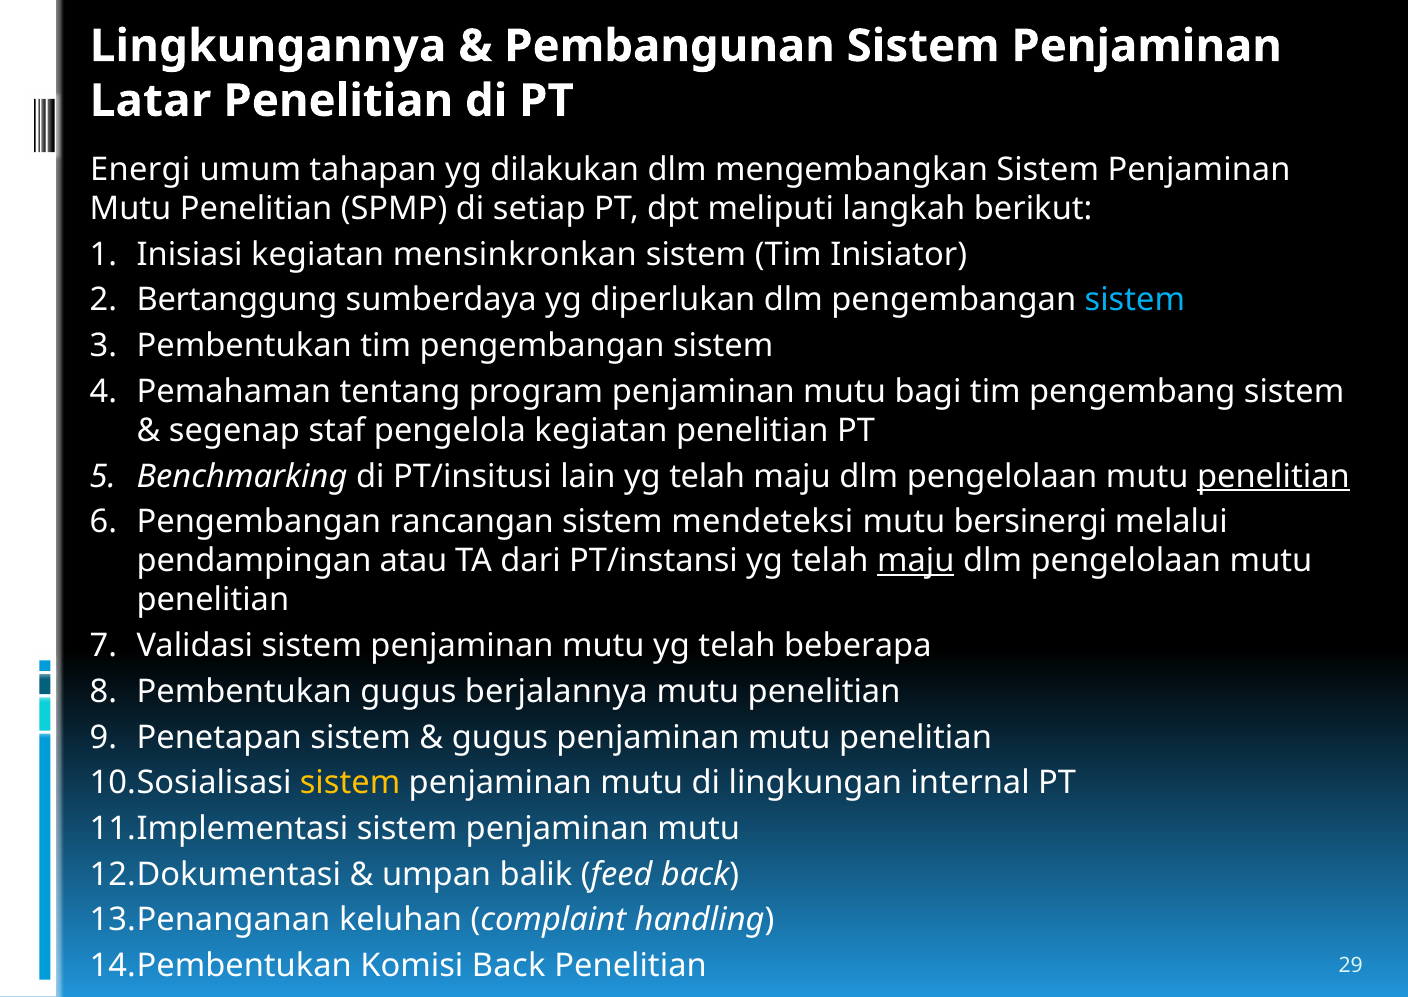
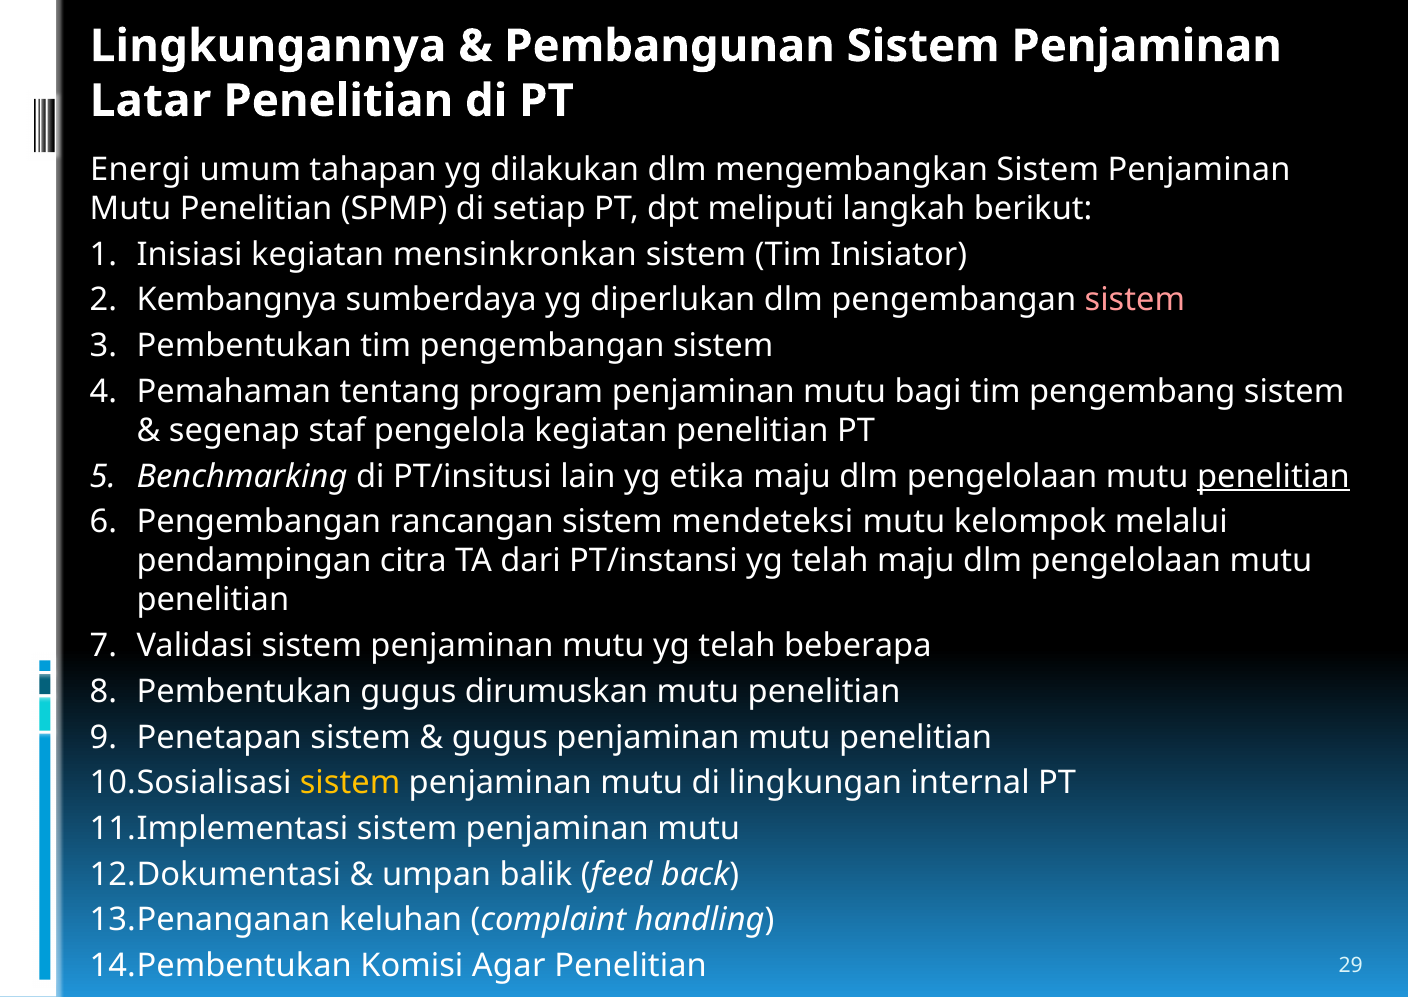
Bertanggung: Bertanggung -> Kembangnya
sistem at (1135, 300) colour: light blue -> pink
lain yg telah: telah -> etika
bersinergi: bersinergi -> kelompok
atau: atau -> citra
maju at (916, 561) underline: present -> none
berjalannya: berjalannya -> dirumuskan
Komisi Back: Back -> Agar
